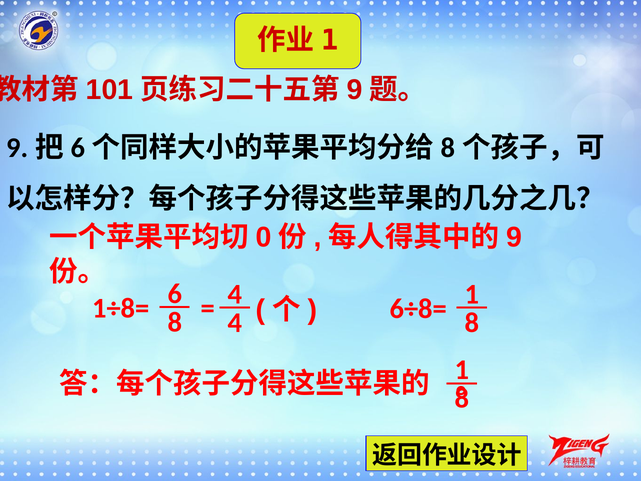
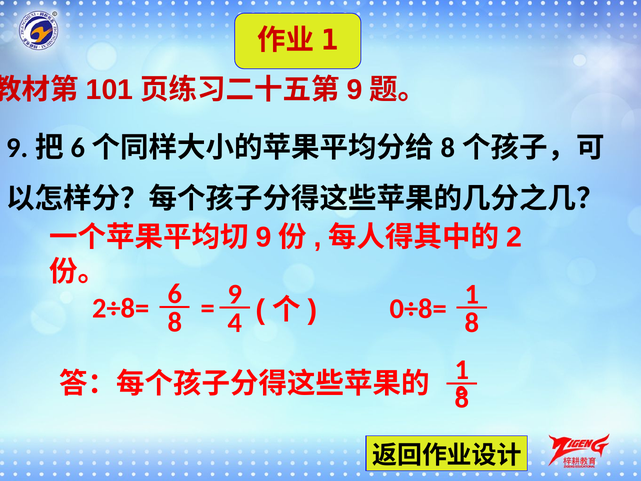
0 at (264, 237): 0 -> 9
9 at (514, 237): 9 -> 2
1÷8=: 1÷8= -> 2÷8=
4 at (235, 294): 4 -> 9
6÷8=: 6÷8= -> 0÷8=
